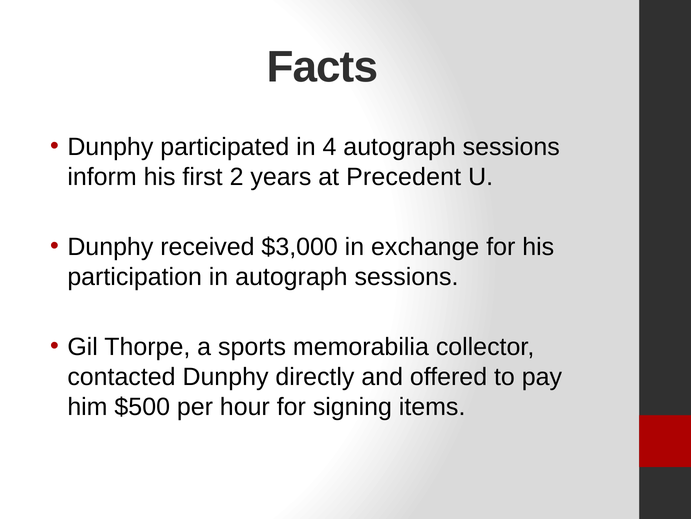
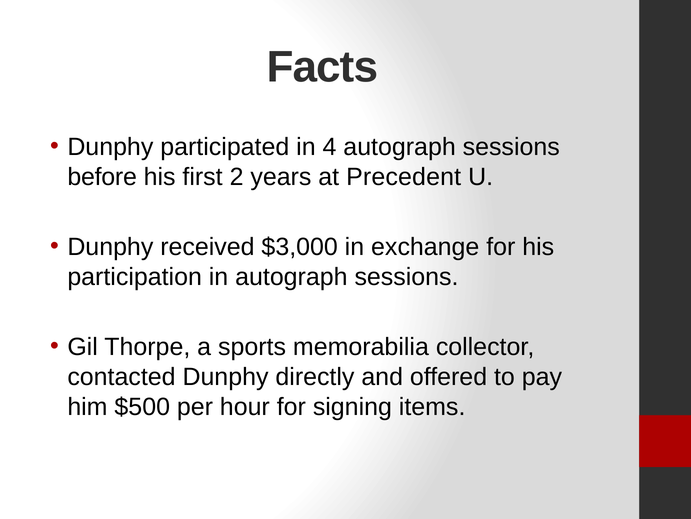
inform: inform -> before
